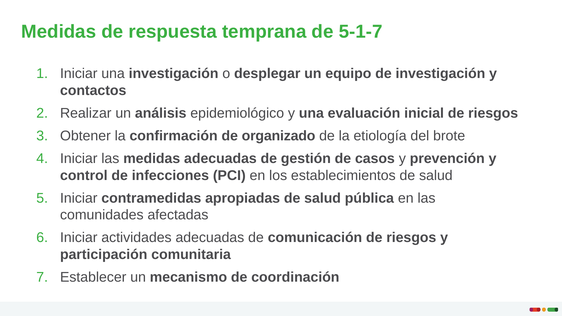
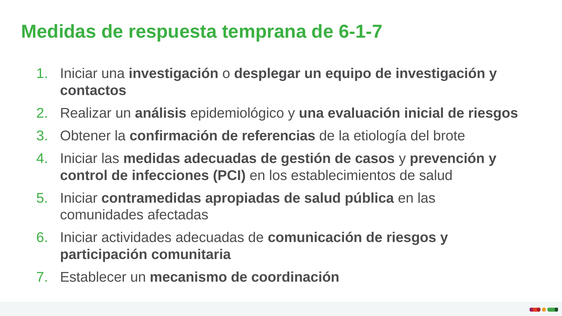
5-1-7: 5-1-7 -> 6-1-7
organizado: organizado -> referencias
